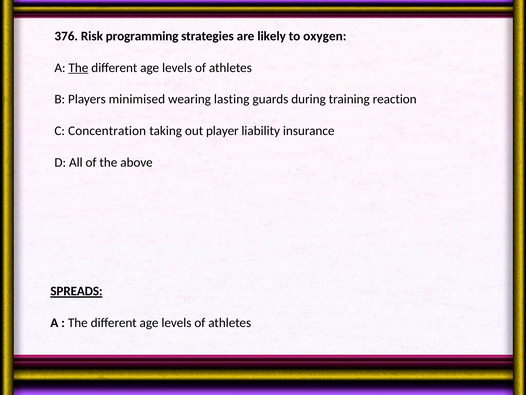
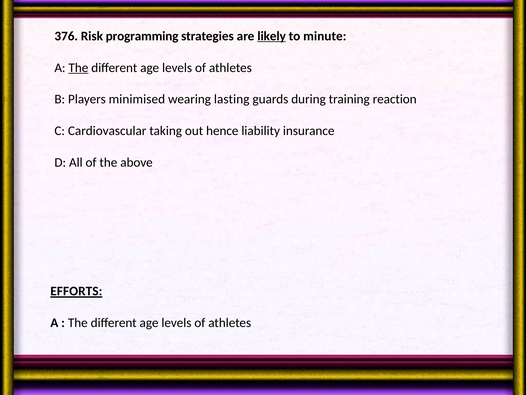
likely underline: none -> present
oxygen: oxygen -> minute
Concentration: Concentration -> Cardiovascular
player: player -> hence
SPREADS: SPREADS -> EFFORTS
